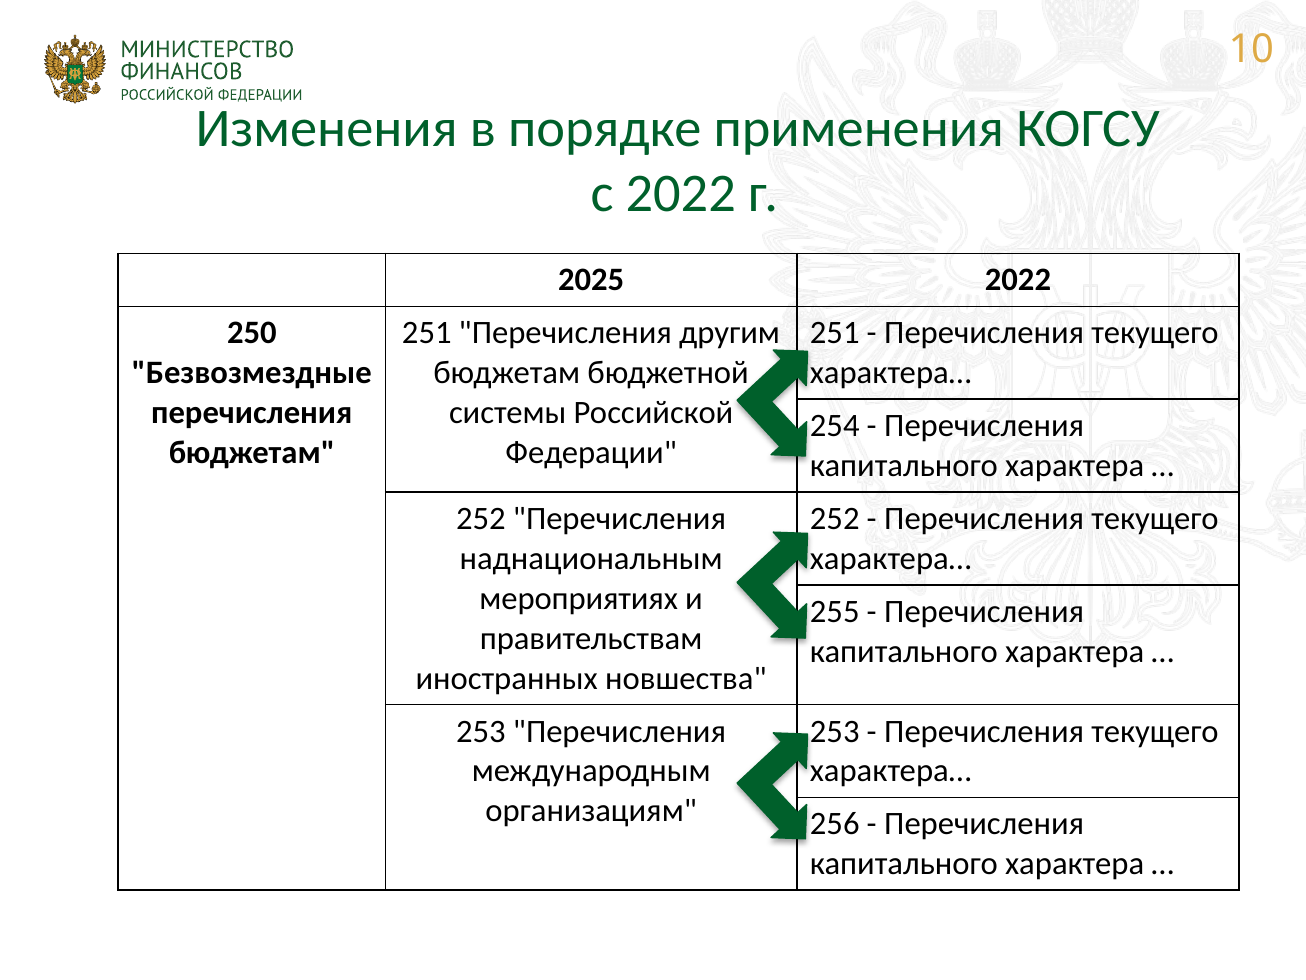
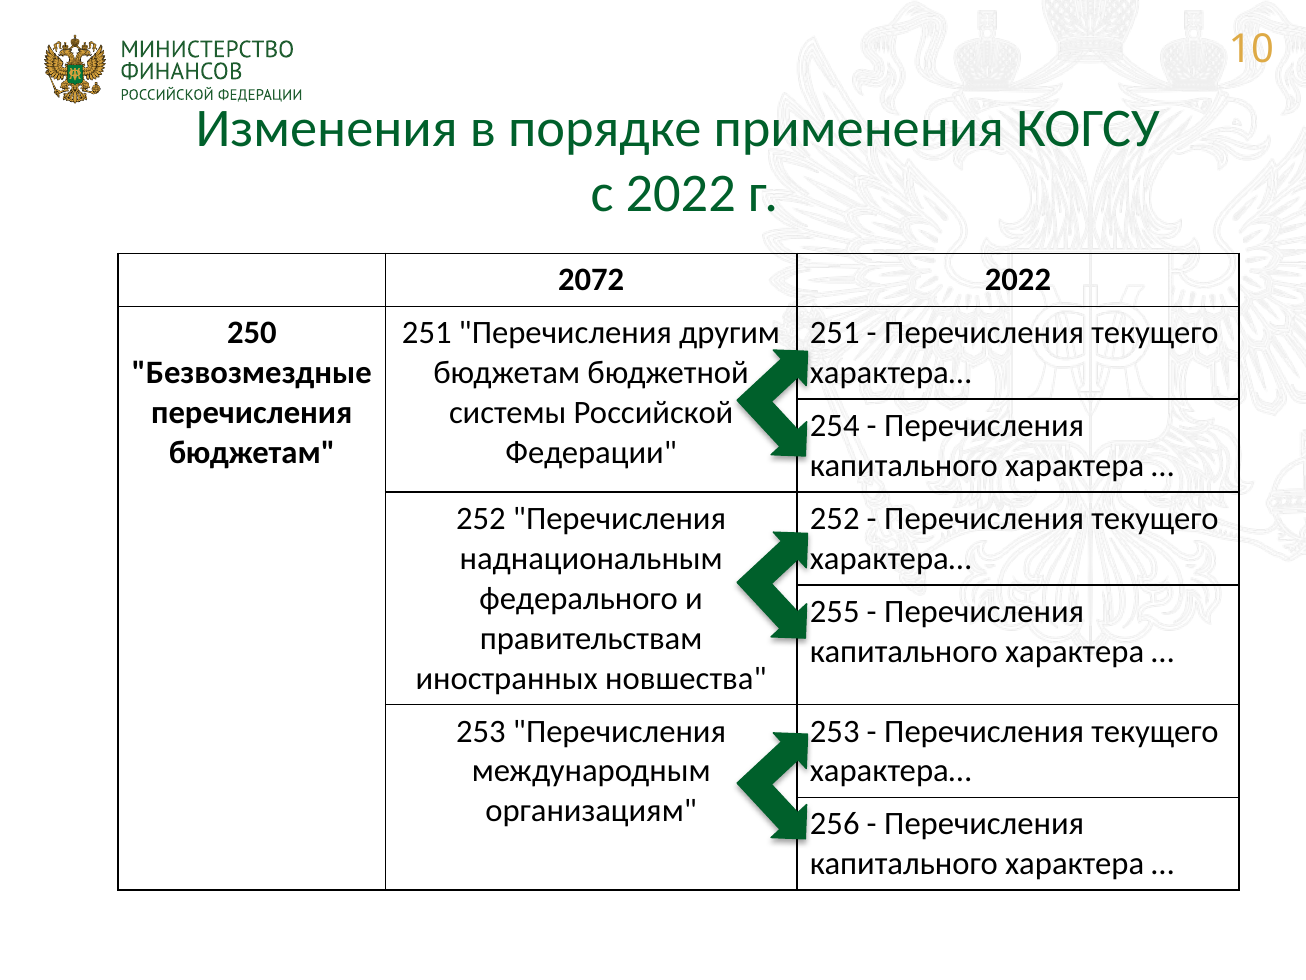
2025: 2025 -> 2072
мероприятиях: мероприятиях -> федерального
